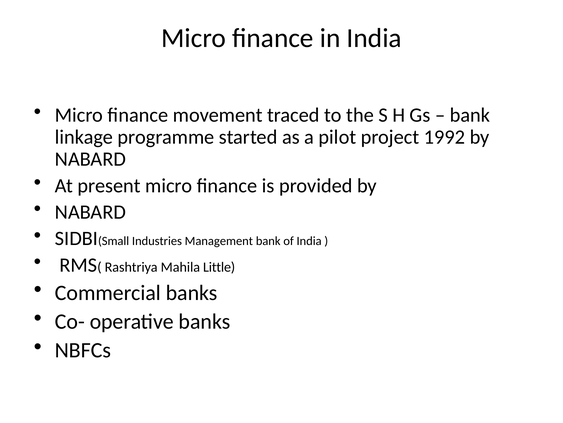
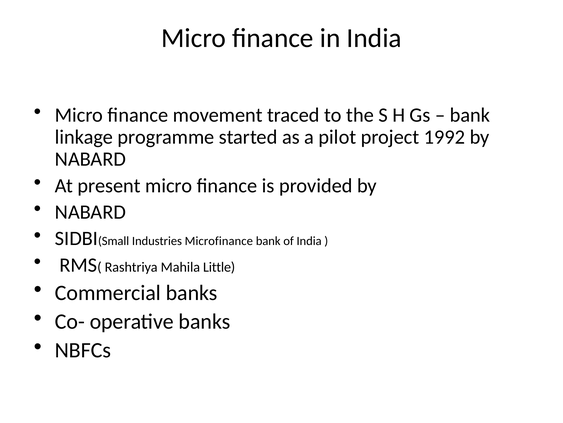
Management: Management -> Microfinance
